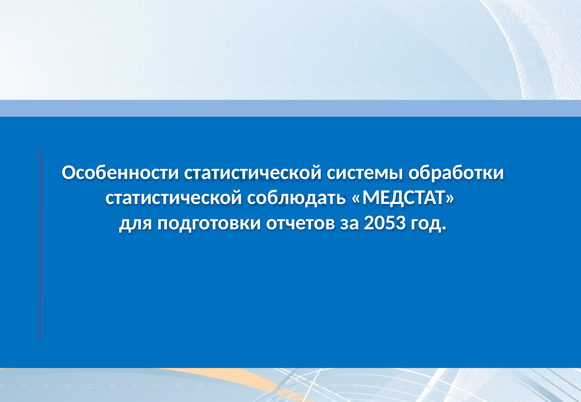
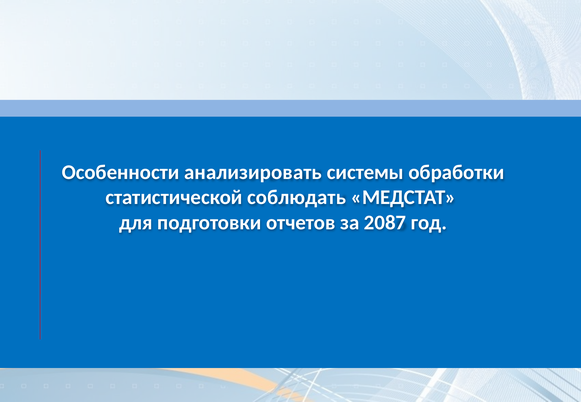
Особенности статистической: статистической -> анализировать
2053: 2053 -> 2087
